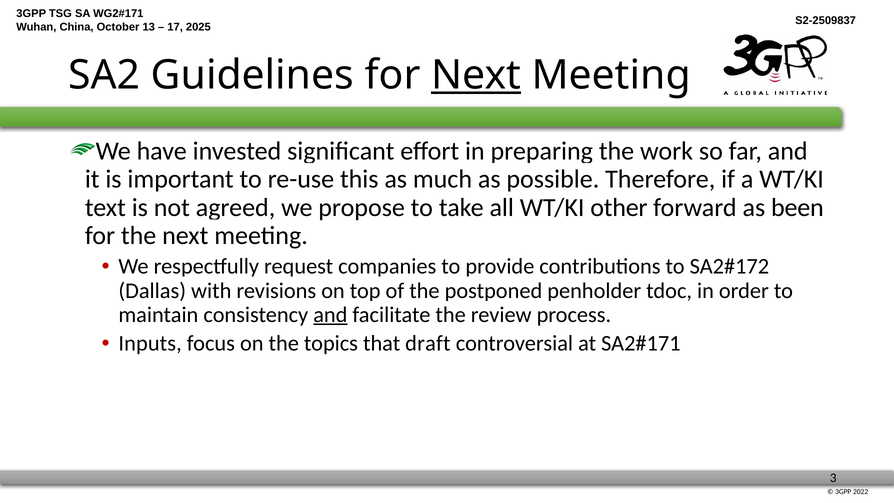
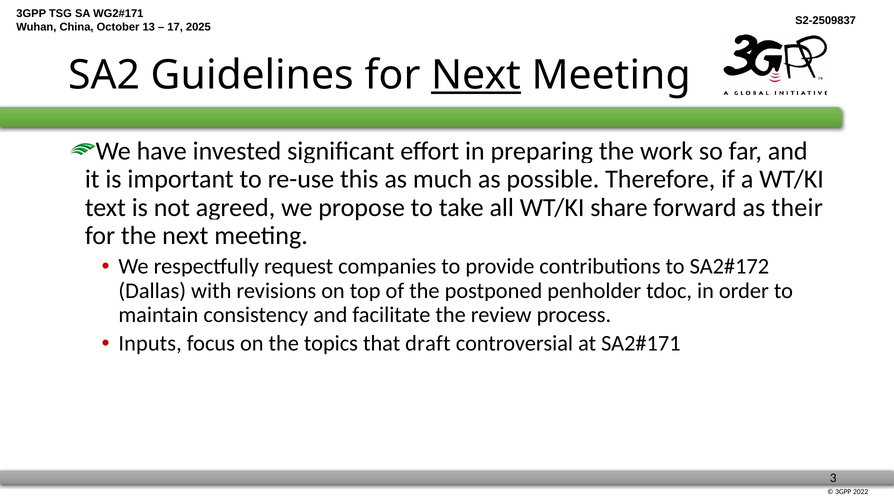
other: other -> share
been: been -> their
and at (330, 315) underline: present -> none
